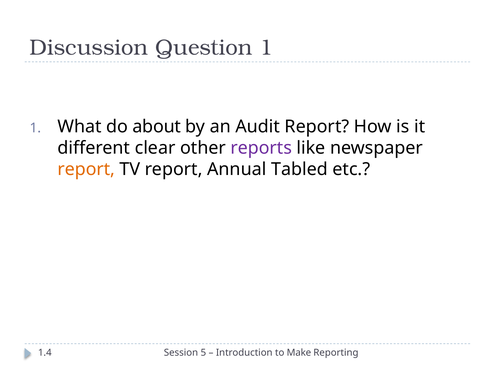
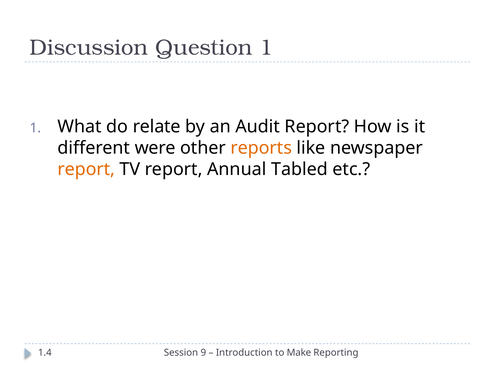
about: about -> relate
clear: clear -> were
reports colour: purple -> orange
5: 5 -> 9
